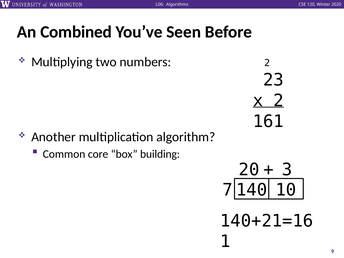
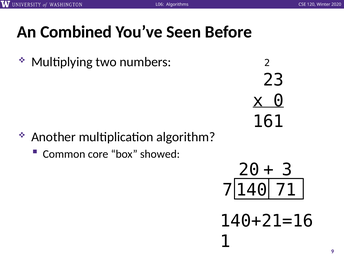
x 2: 2 -> 0
building: building -> showed
10: 10 -> 71
